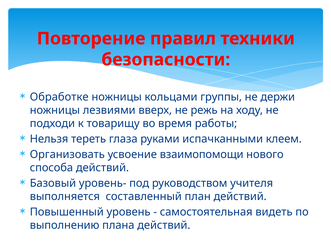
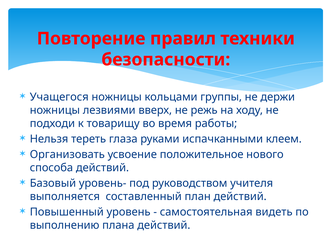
Обработке: Обработке -> Учащегося
взаимопомощи: взаимопомощи -> положительное
